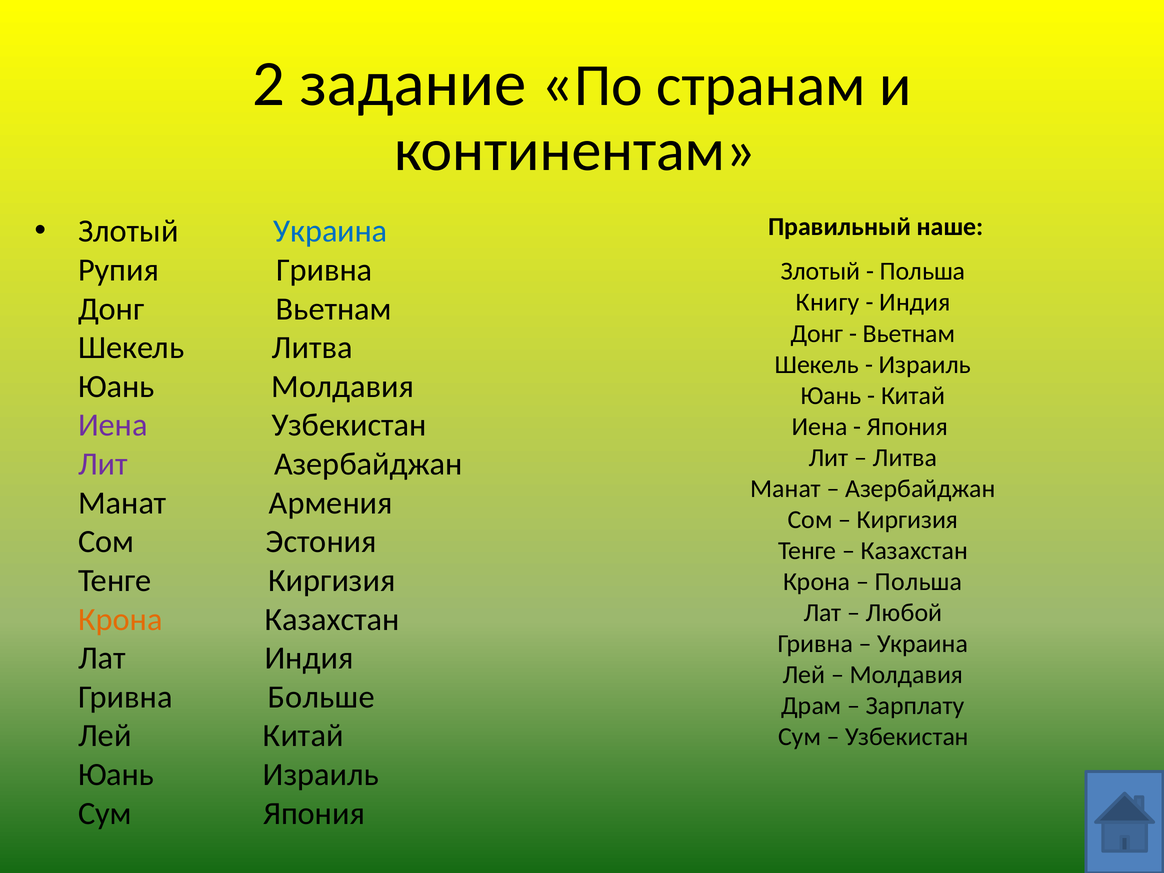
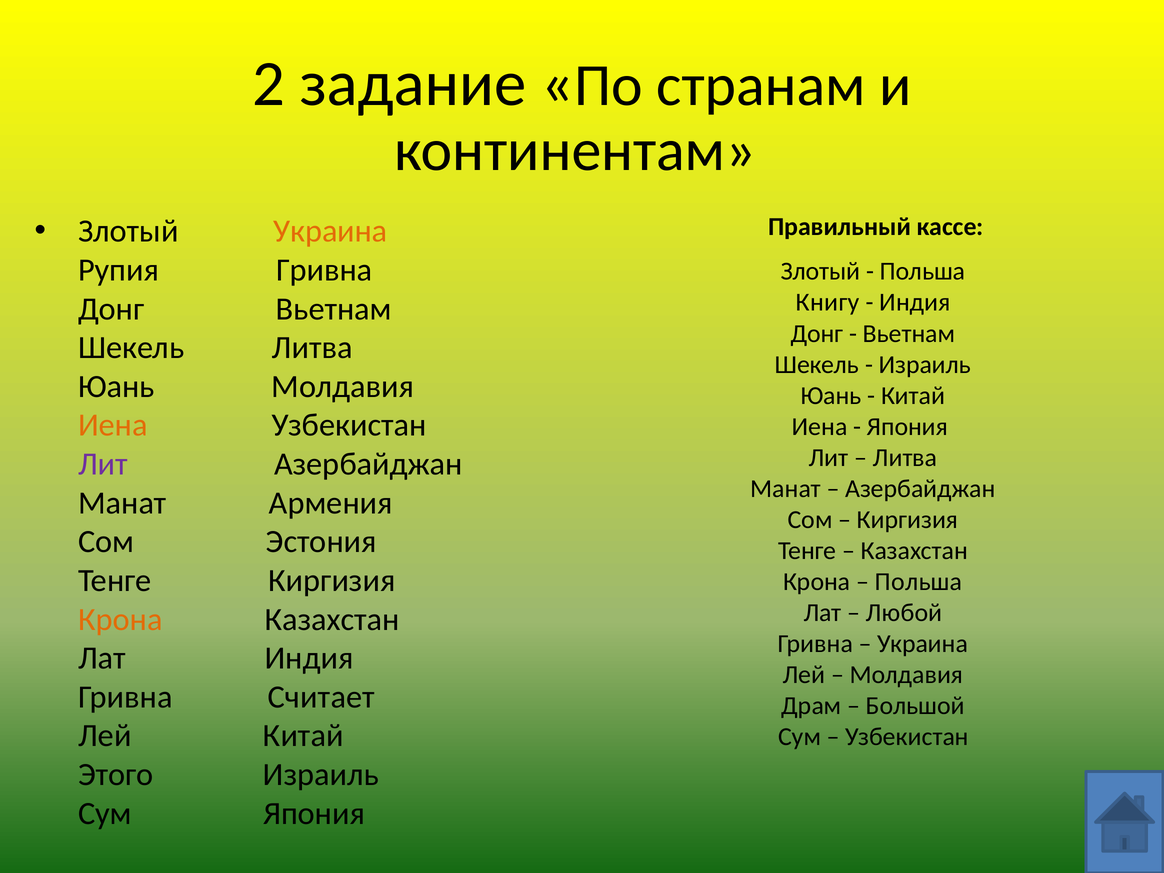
Украина at (330, 231) colour: blue -> orange
наше: наше -> кассе
Иена at (113, 425) colour: purple -> orange
Больше: Больше -> Считает
Зарплату: Зарплату -> Большой
Юань at (116, 775): Юань -> Этого
